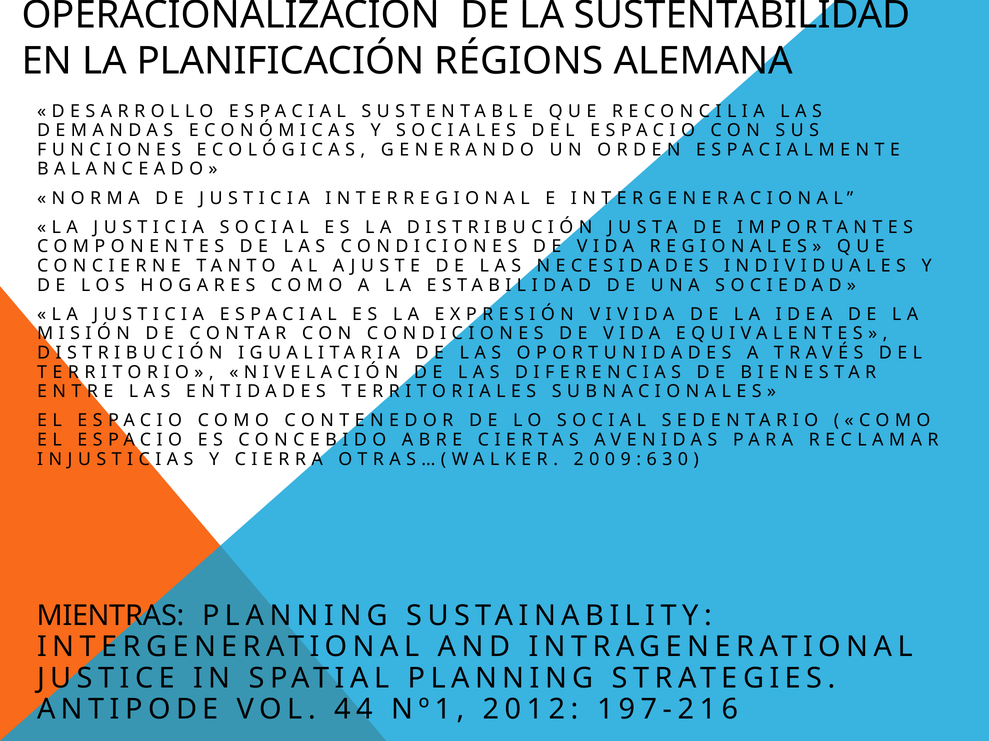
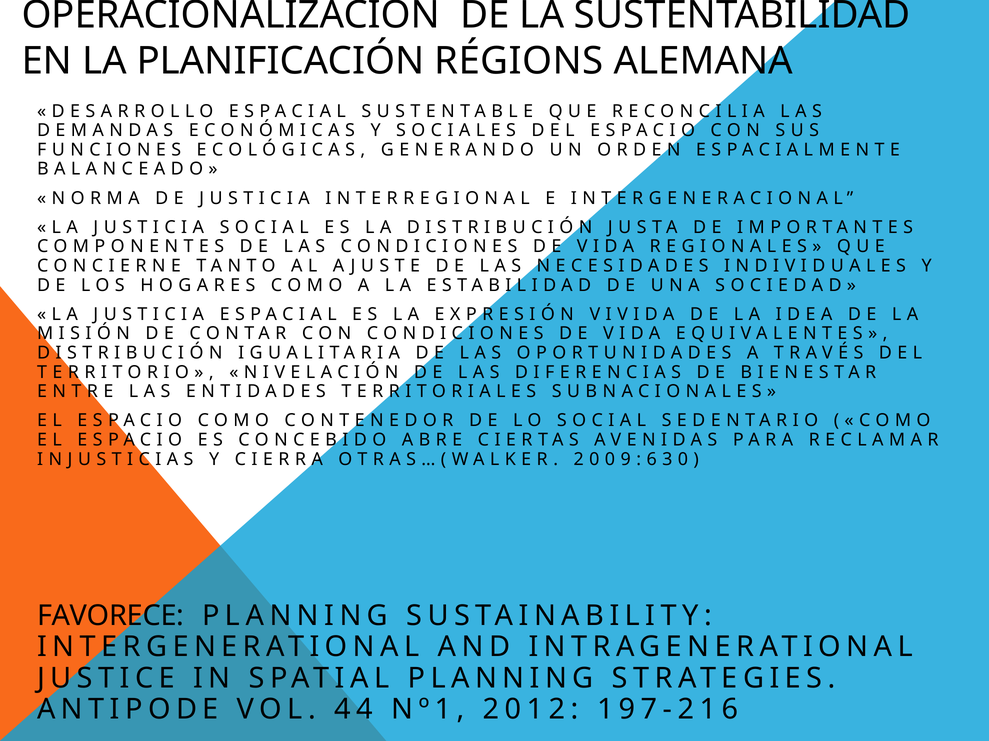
MIENTRAS: MIENTRAS -> FAVORECE
